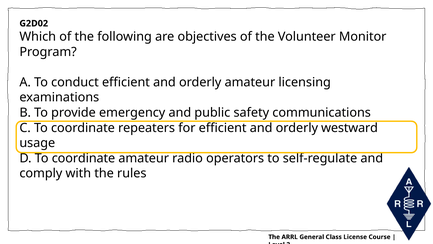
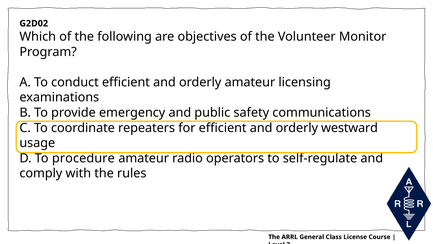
D To coordinate: coordinate -> procedure
